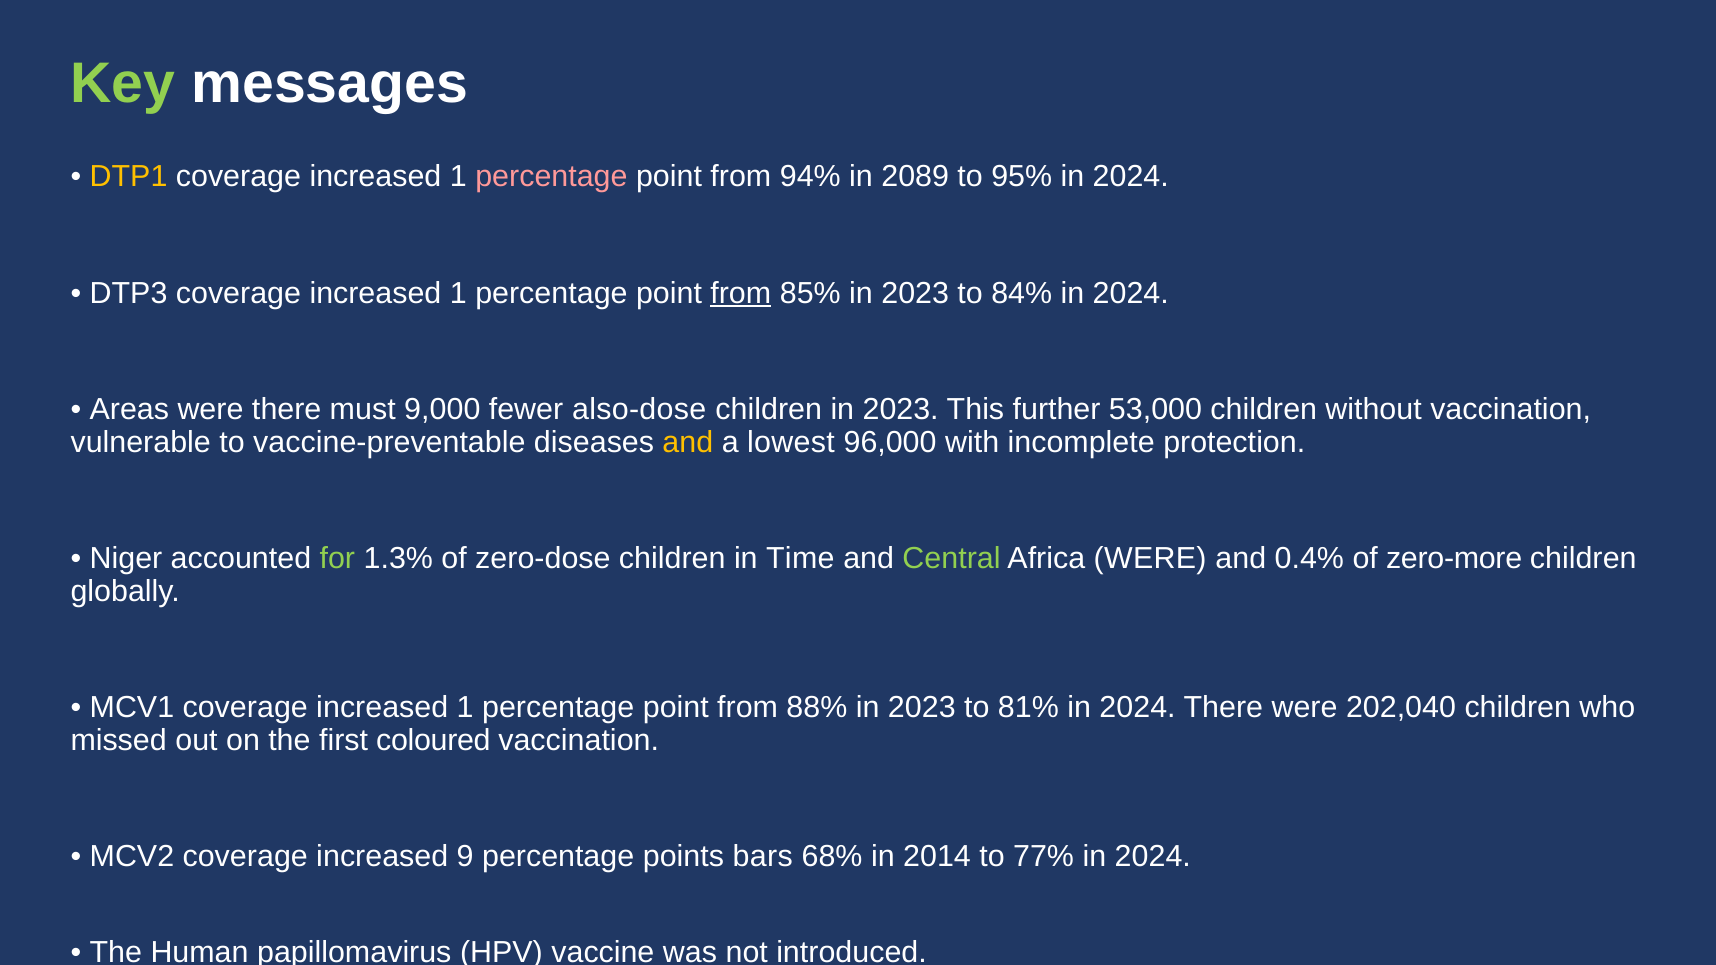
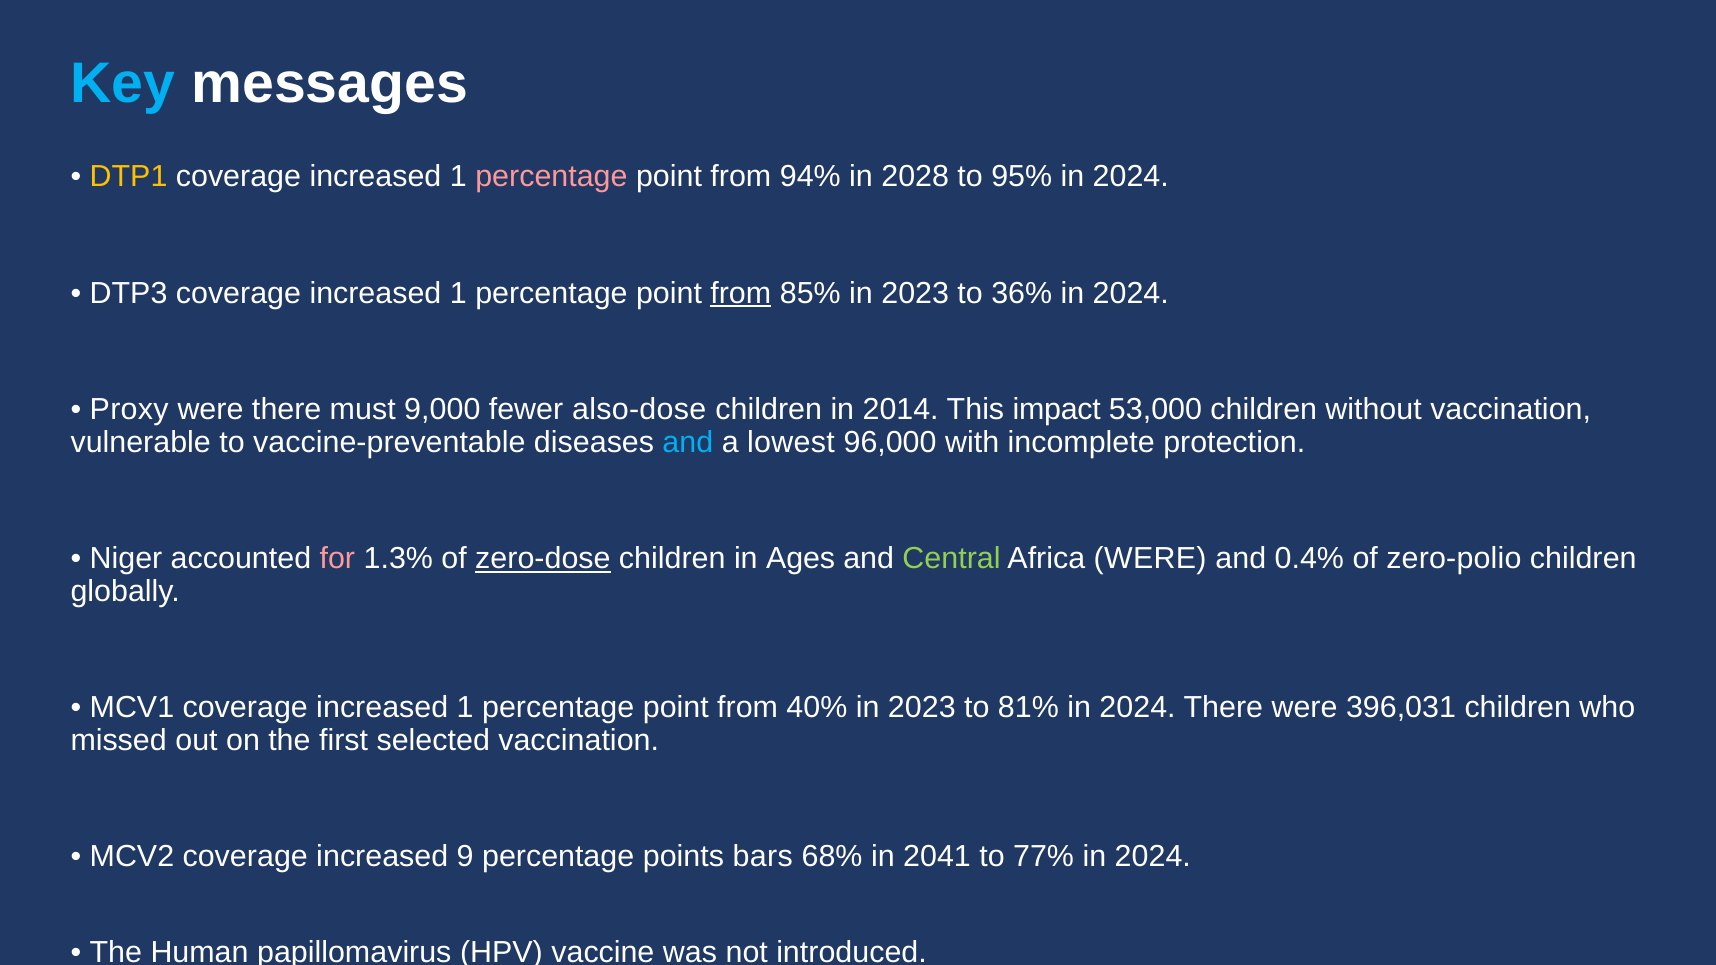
Key colour: light green -> light blue
2089: 2089 -> 2028
84%: 84% -> 36%
Areas: Areas -> Proxy
children in 2023: 2023 -> 2014
further: further -> impact
and at (688, 442) colour: yellow -> light blue
for colour: light green -> pink
zero-dose underline: none -> present
Time: Time -> Ages
zero-more: zero-more -> zero-polio
88%: 88% -> 40%
202,040: 202,040 -> 396,031
coloured: coloured -> selected
2014: 2014 -> 2041
